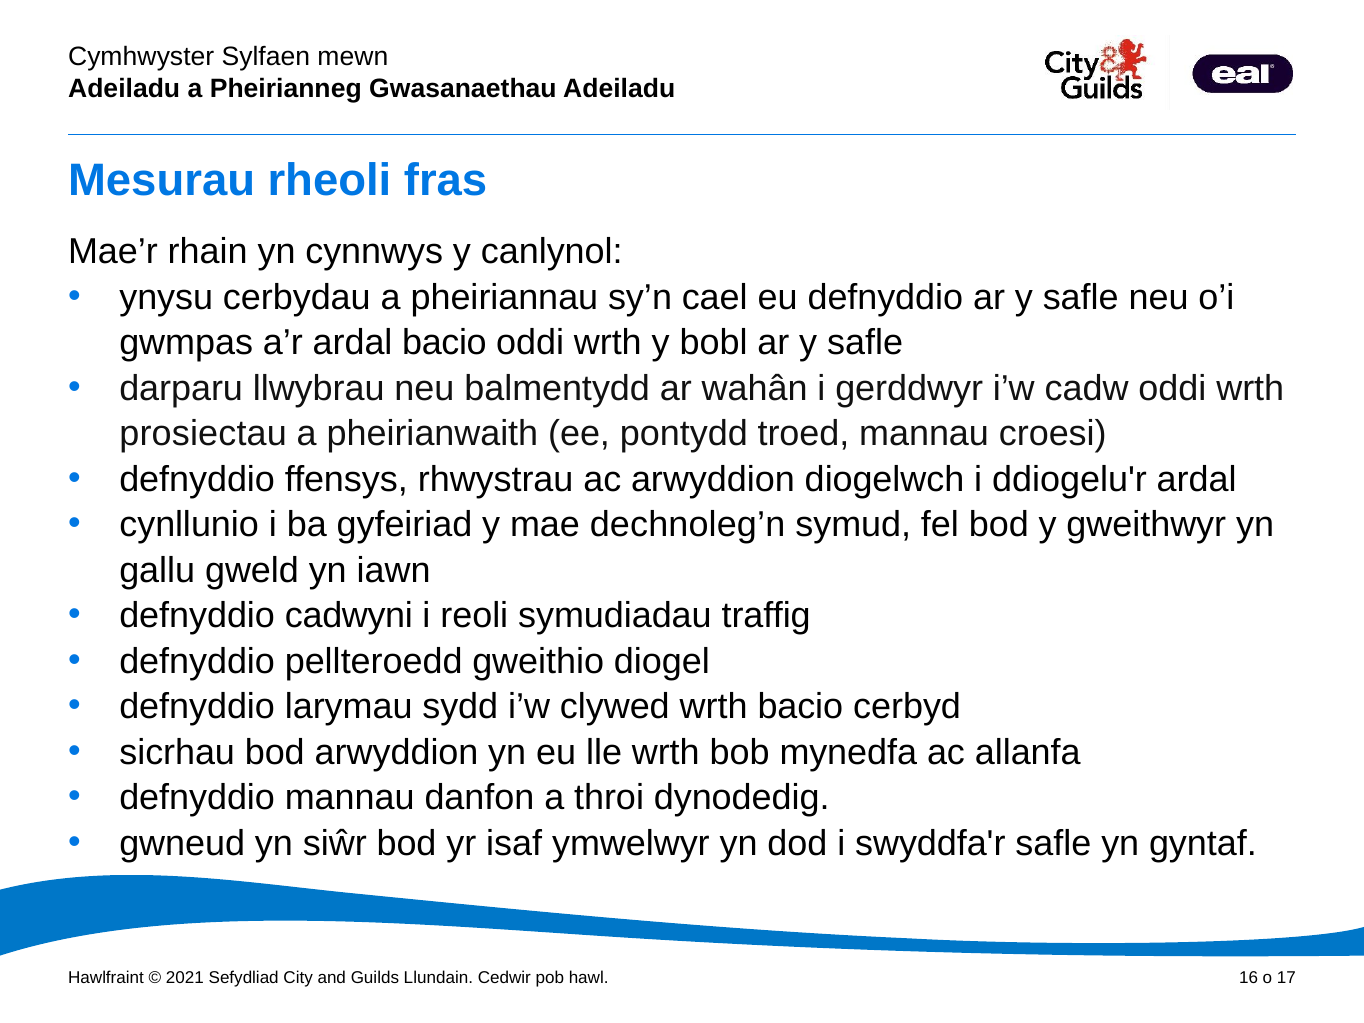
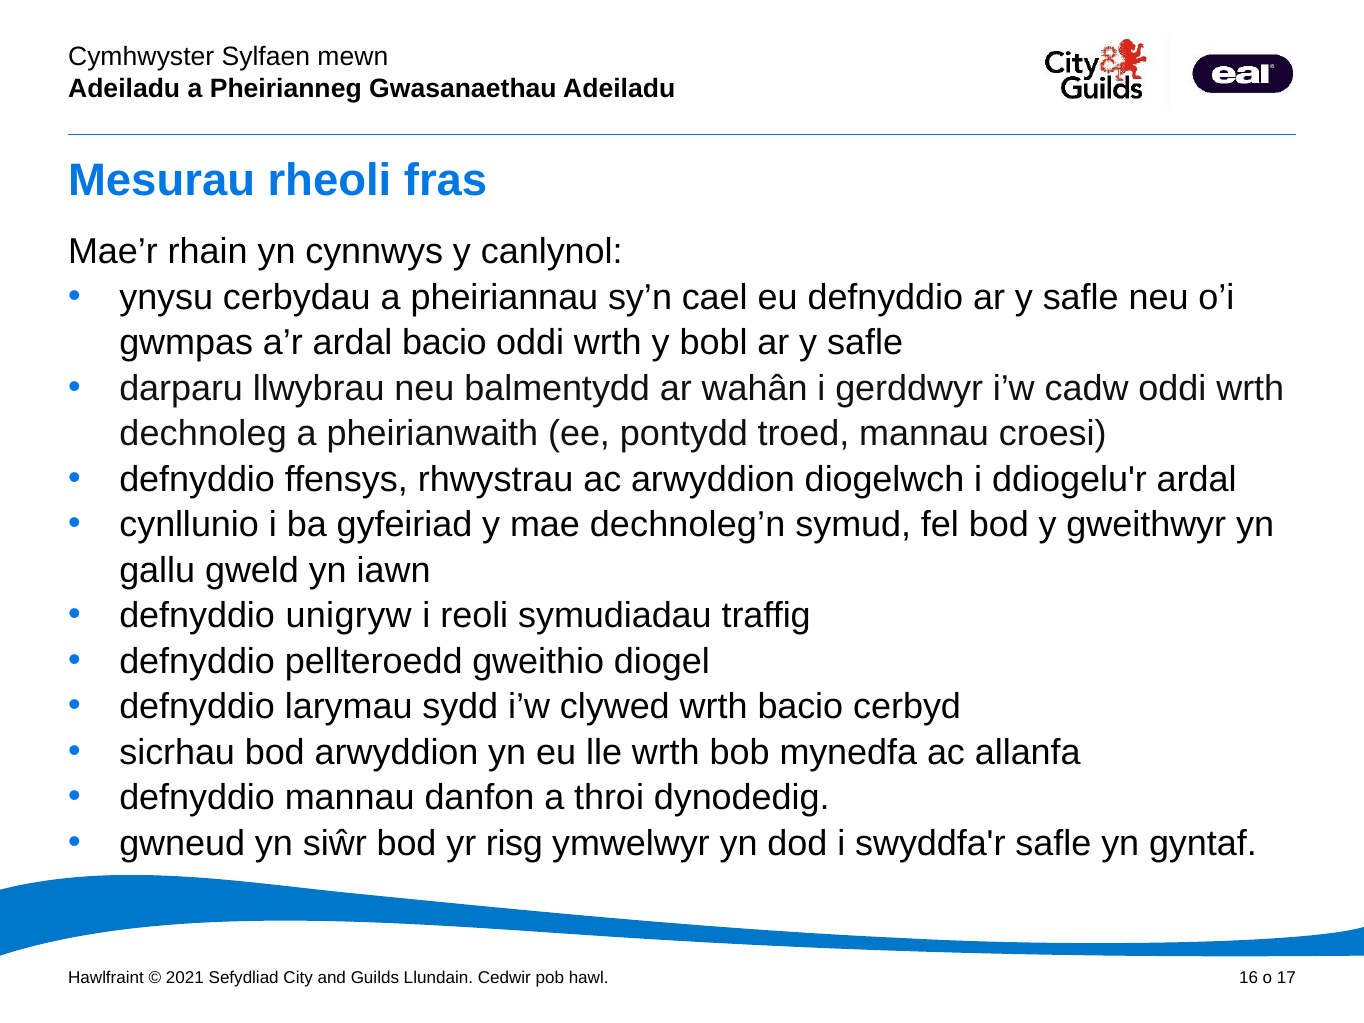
prosiectau: prosiectau -> dechnoleg
cadwyni: cadwyni -> unigryw
isaf: isaf -> risg
